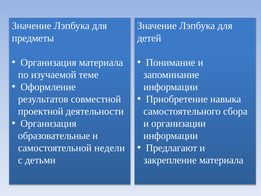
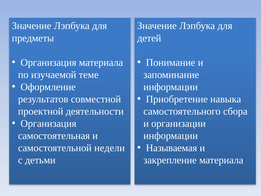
образовательные: образовательные -> самостоятельная
Предлагают: Предлагают -> Называемая
